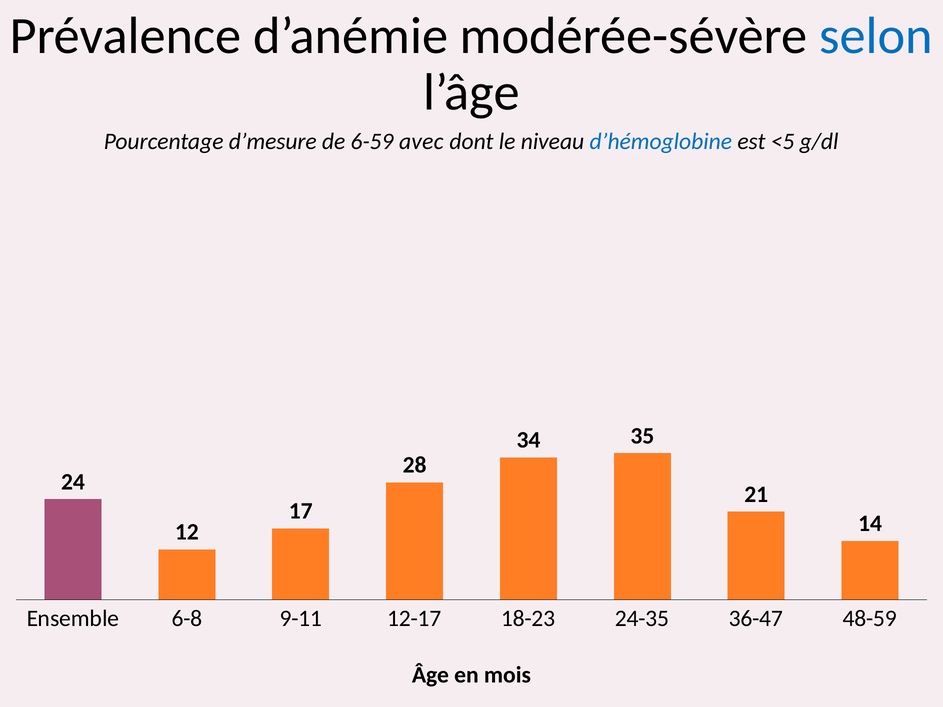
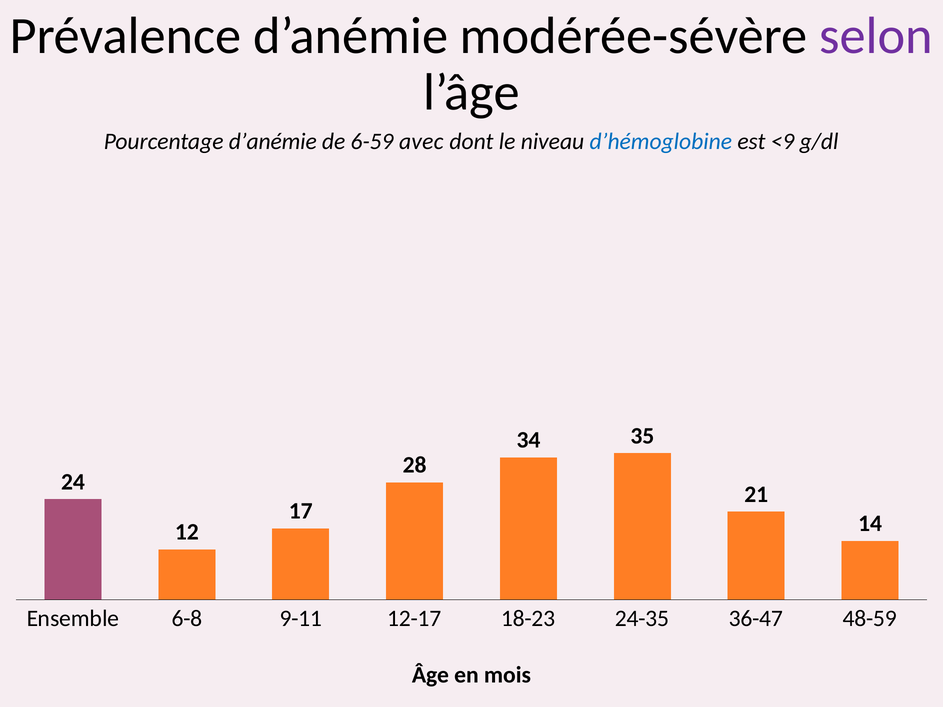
selon colour: blue -> purple
Pourcentage d’mesure: d’mesure -> d’anémie
<5: <5 -> <9
